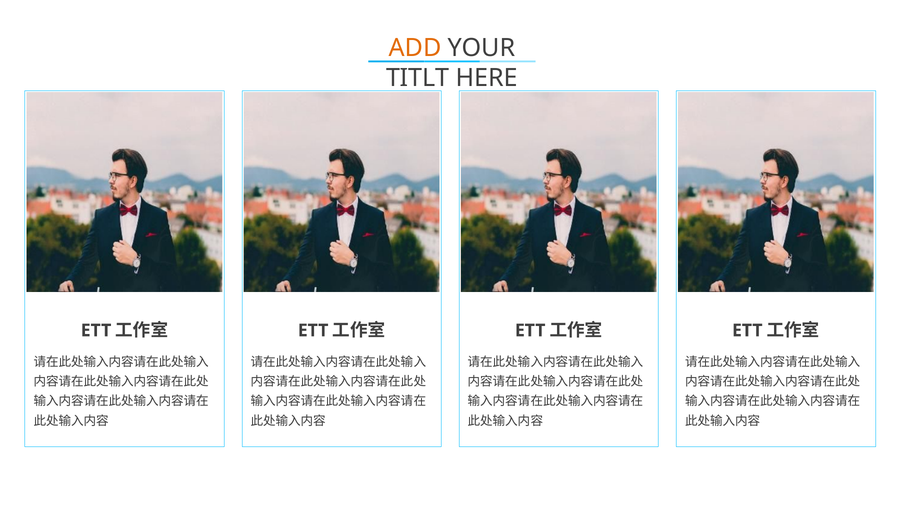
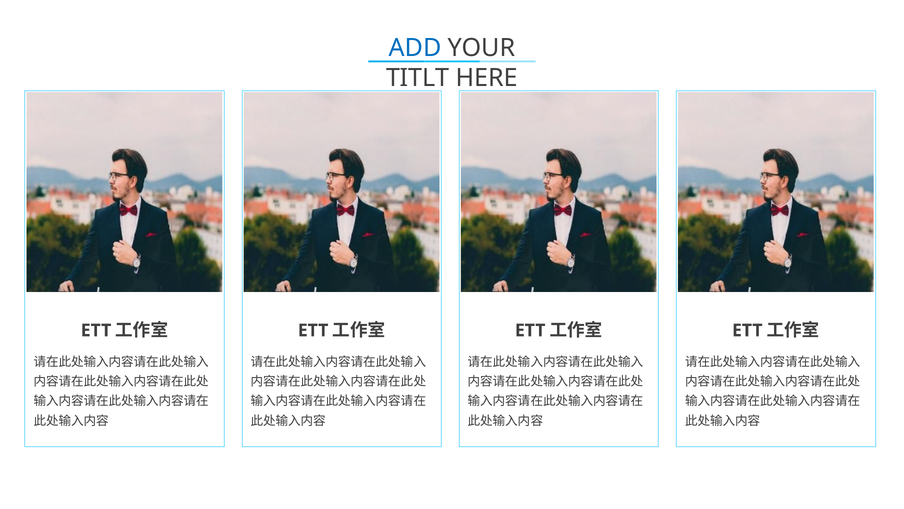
ADD colour: orange -> blue
